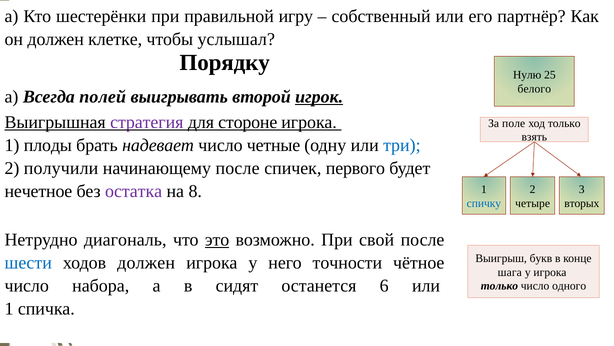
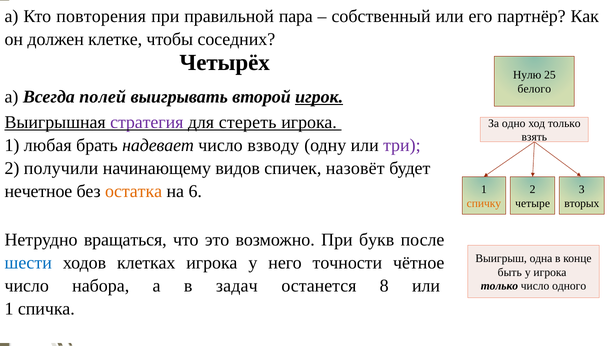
шестерёнки: шестерёнки -> повторения
игру: игру -> пара
услышал: услышал -> соседних
Порядку: Порядку -> Четырёх
стороне: стороне -> стереть
поле: поле -> одно
плоды: плоды -> любая
четные: четные -> взводу
три colour: blue -> purple
начинающему после: после -> видов
первого: первого -> назовёт
остатка colour: purple -> orange
8: 8 -> 6
спичку colour: blue -> orange
диагональ: диагональ -> вращаться
это underline: present -> none
свой: свой -> букв
букв: букв -> одна
ходов должен: должен -> клетках
шага: шага -> быть
сидят: сидят -> задач
6: 6 -> 8
